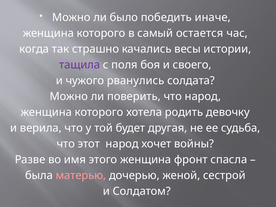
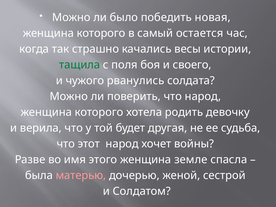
иначе: иначе -> новая
тащила colour: purple -> green
фронт: фронт -> земле
